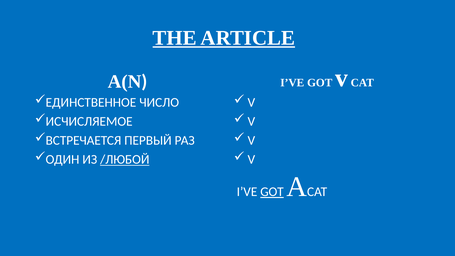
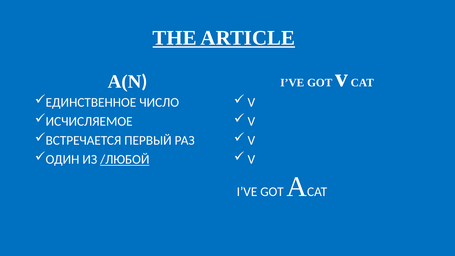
GOT at (272, 192) underline: present -> none
